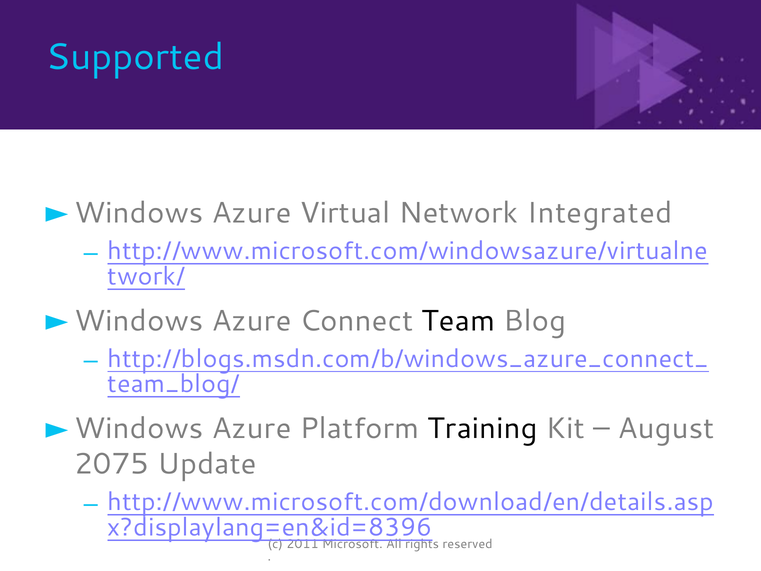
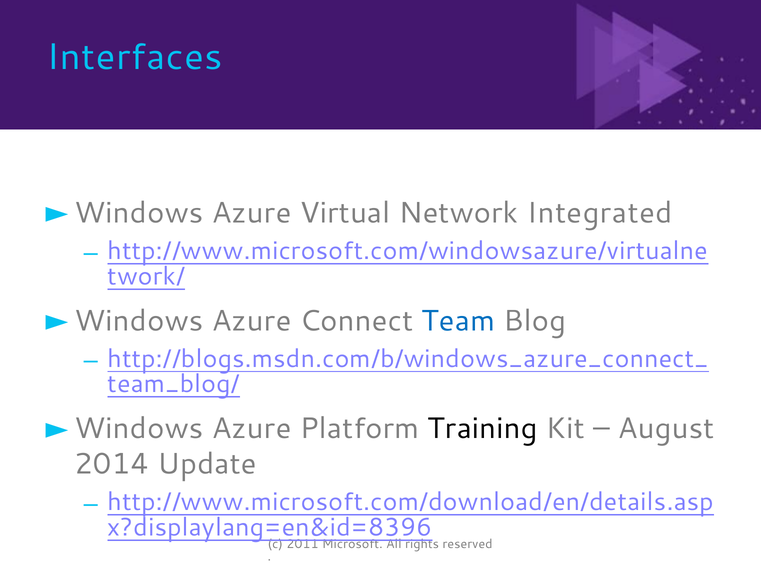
Supported: Supported -> Interfaces
Team colour: black -> blue
2075: 2075 -> 2014
